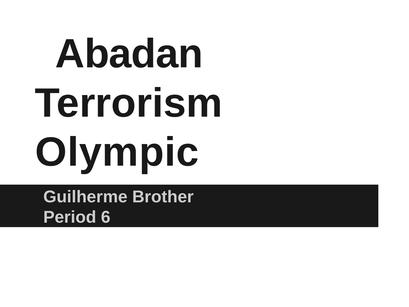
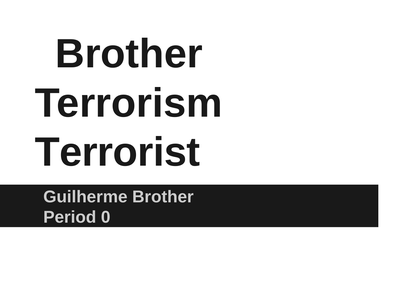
Abadan at (129, 54): Abadan -> Brother
Olympic: Olympic -> Terrorist
6: 6 -> 0
